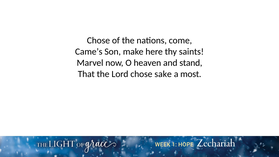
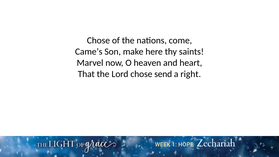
stand: stand -> heart
sake: sake -> send
most: most -> right
